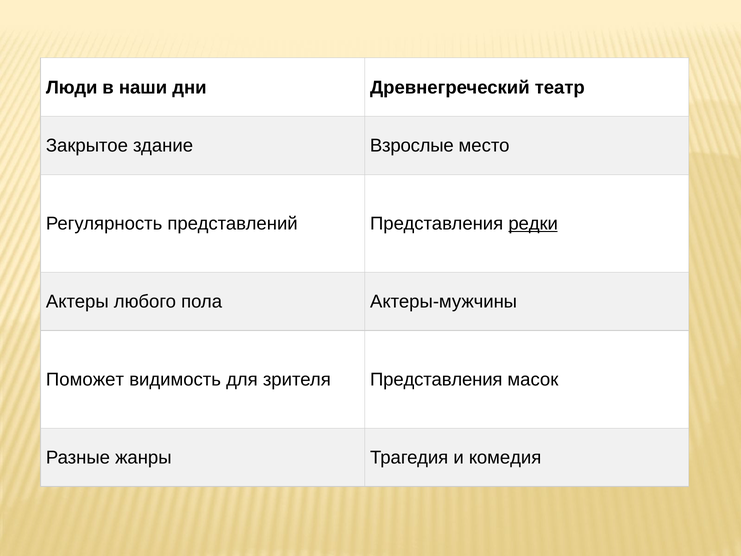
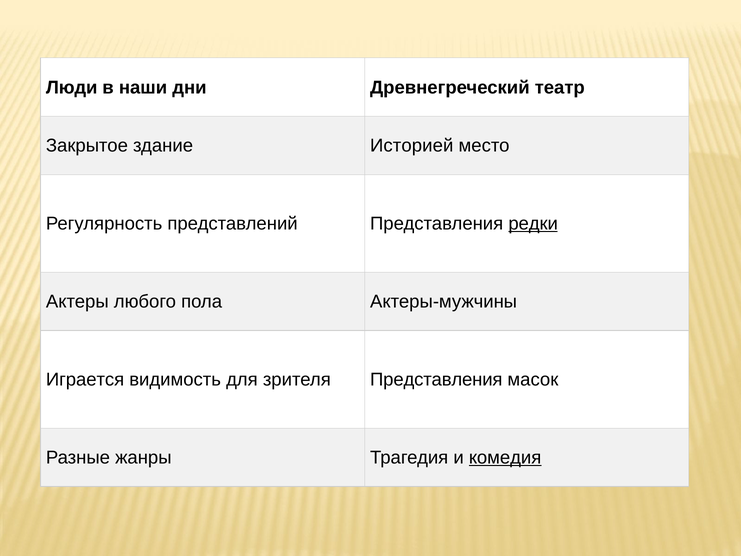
Взрослые: Взрослые -> Историей
Поможет: Поможет -> Играется
комедия underline: none -> present
